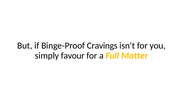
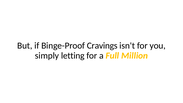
favour: favour -> letting
Matter: Matter -> Million
